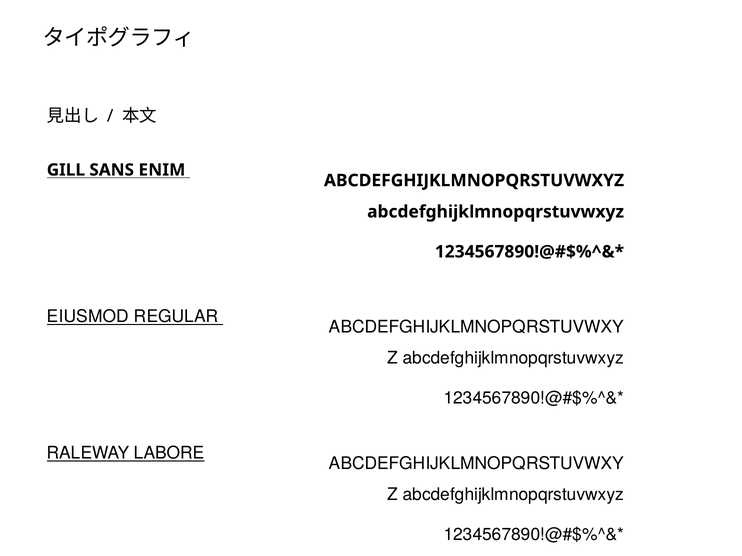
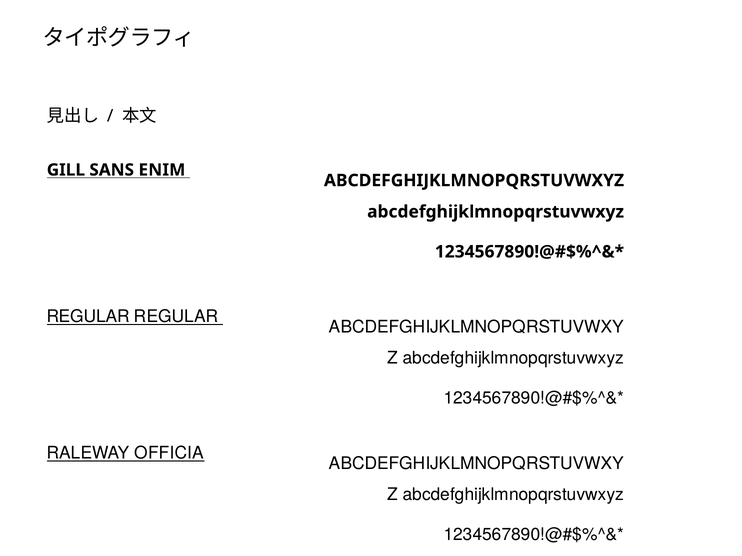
EIUSMOD at (88, 317): EIUSMOD -> REGULAR
LABORE: LABORE -> OFFICIA
